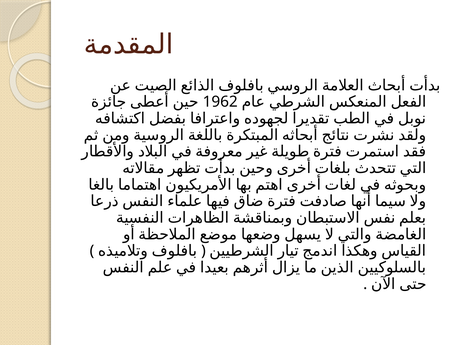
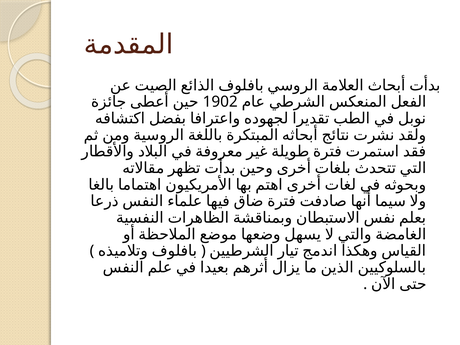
1962: 1962 -> 1902
